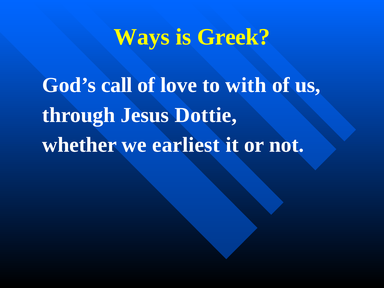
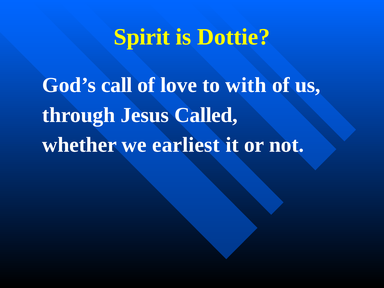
Ways: Ways -> Spirit
Greek: Greek -> Dottie
Dottie: Dottie -> Called
